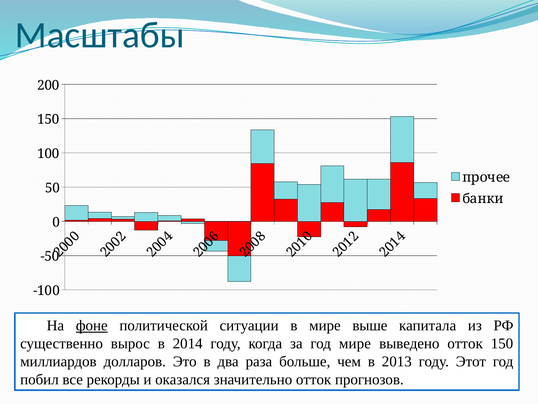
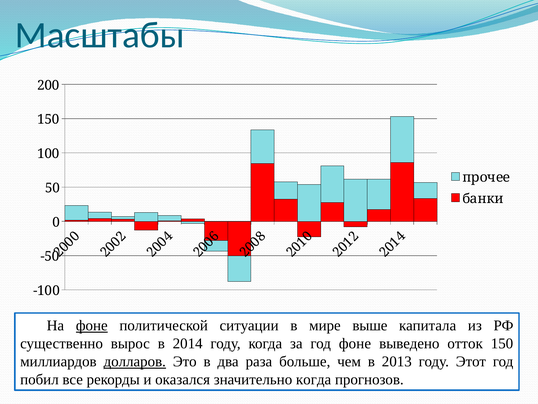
год мире: мире -> фоне
долларов underline: none -> present
значительно отток: отток -> когда
